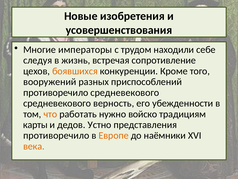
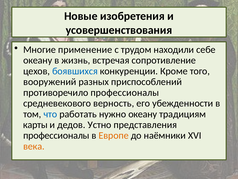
императоры: императоры -> применение
следуя at (38, 60): следуя -> океану
боявшихся colour: orange -> blue
противоречило средневекового: средневекового -> профессионалы
что colour: orange -> blue
нужно войско: войско -> океану
противоречило at (56, 135): противоречило -> профессионалы
